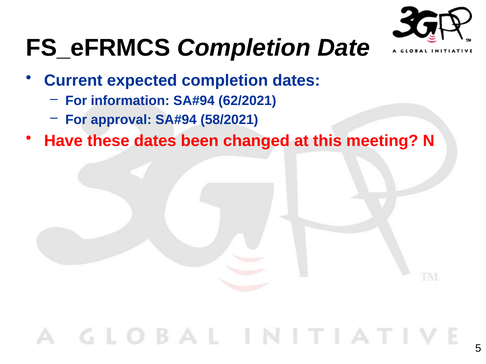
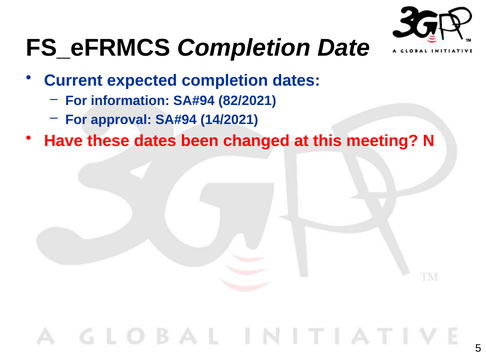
62/2021: 62/2021 -> 82/2021
58/2021: 58/2021 -> 14/2021
